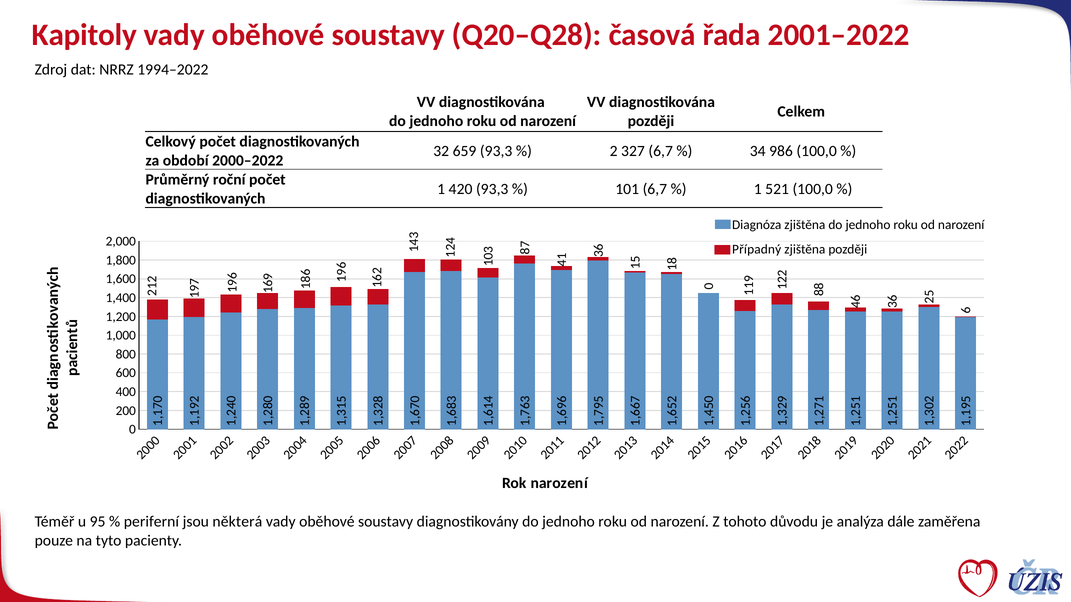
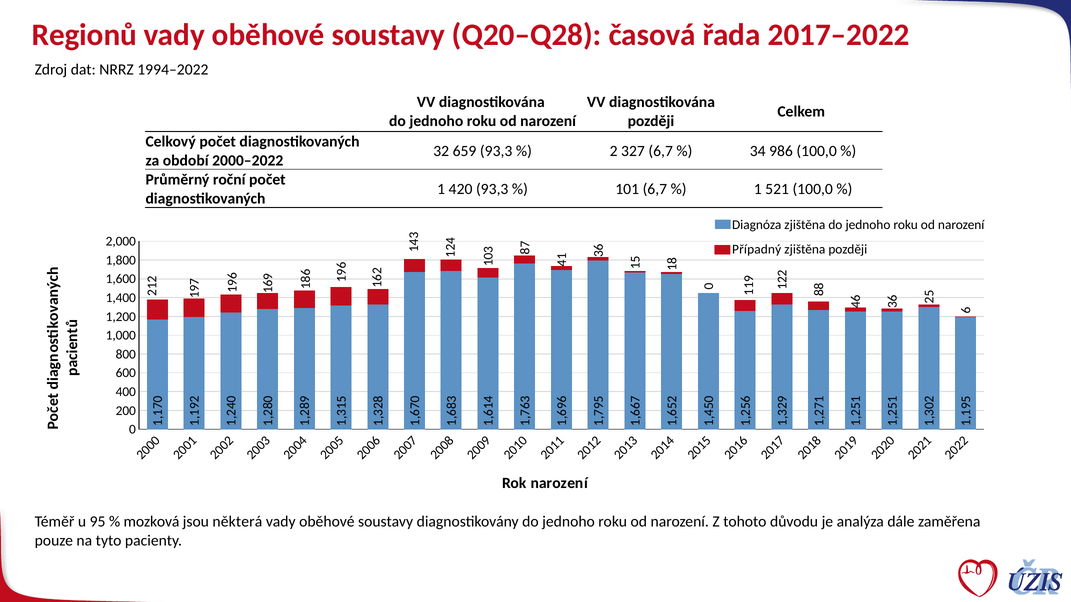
Kapitoly: Kapitoly -> Regionů
2001–2022: 2001–2022 -> 2017–2022
periferní: periferní -> mozková
